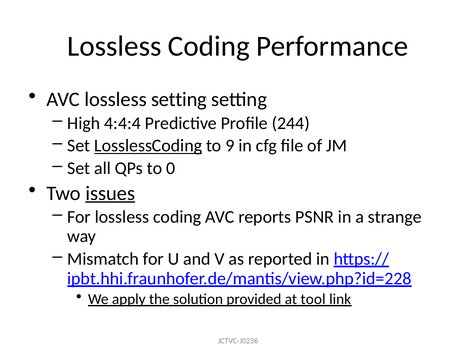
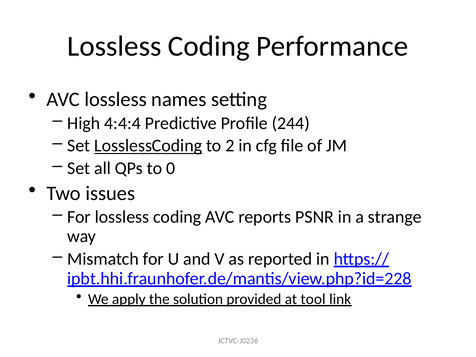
lossless setting: setting -> names
9: 9 -> 2
issues underline: present -> none
